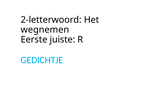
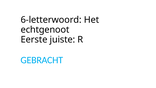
2-letterwoord: 2-letterwoord -> 6-letterwoord
wegnemen: wegnemen -> echtgenoot
GEDICHTJE: GEDICHTJE -> GEBRACHT
